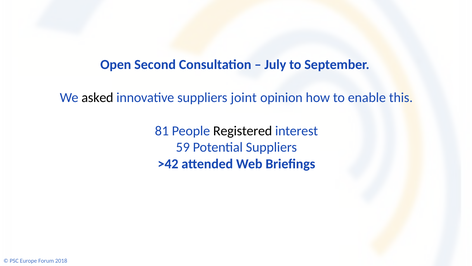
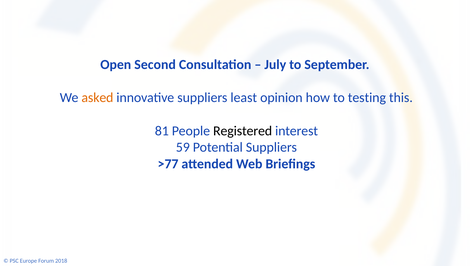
asked colour: black -> orange
joint: joint -> least
enable: enable -> testing
>42: >42 -> >77
